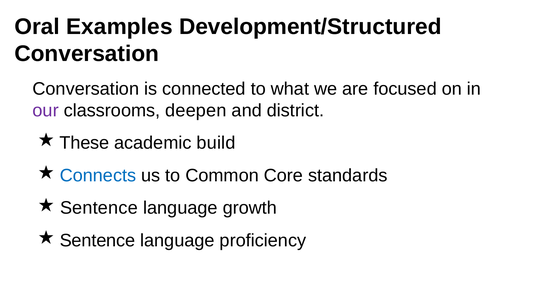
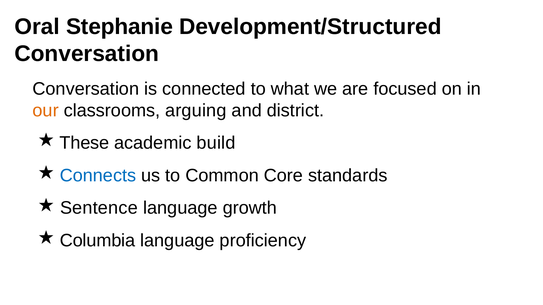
Examples: Examples -> Stephanie
our colour: purple -> orange
deepen: deepen -> arguing
Sentence at (97, 241): Sentence -> Columbia
